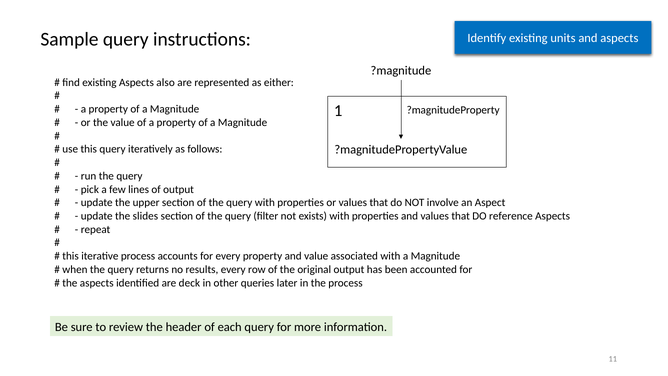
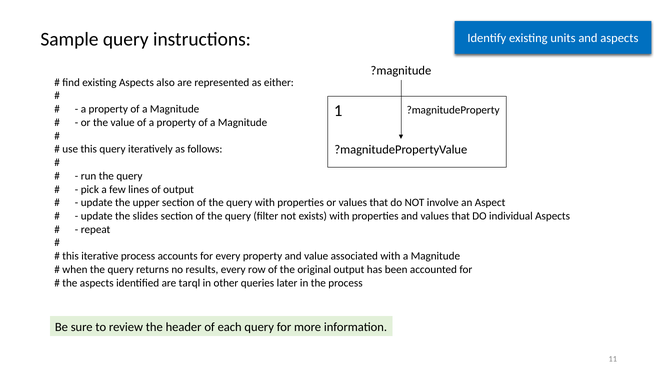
reference: reference -> individual
deck: deck -> tarql
